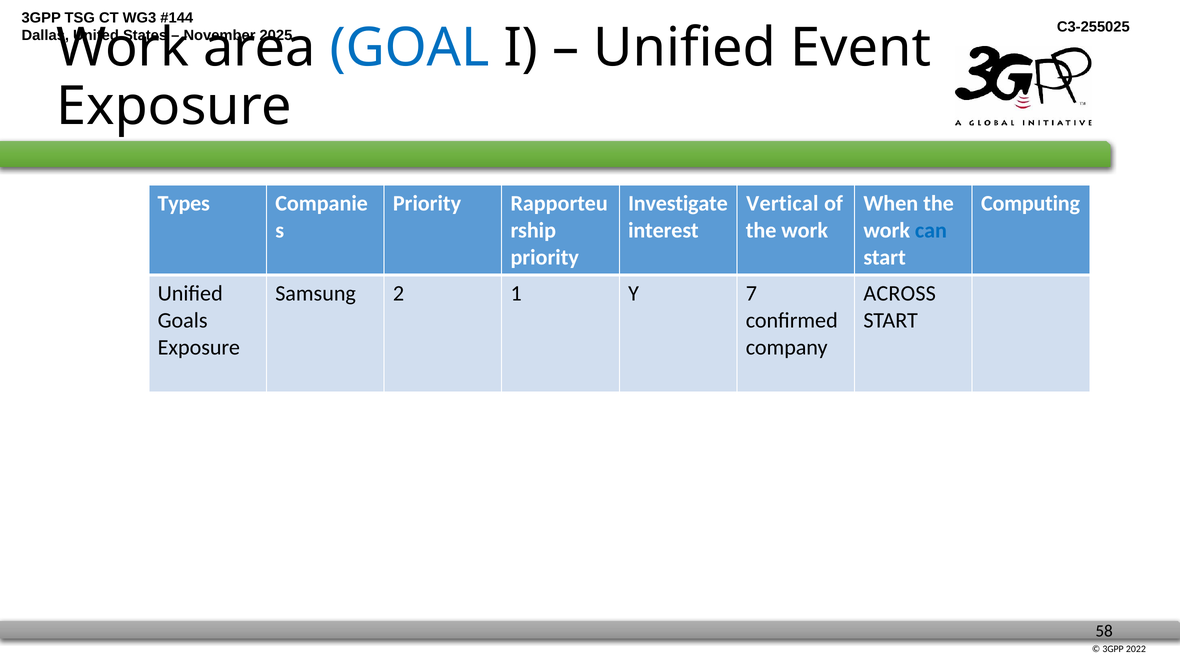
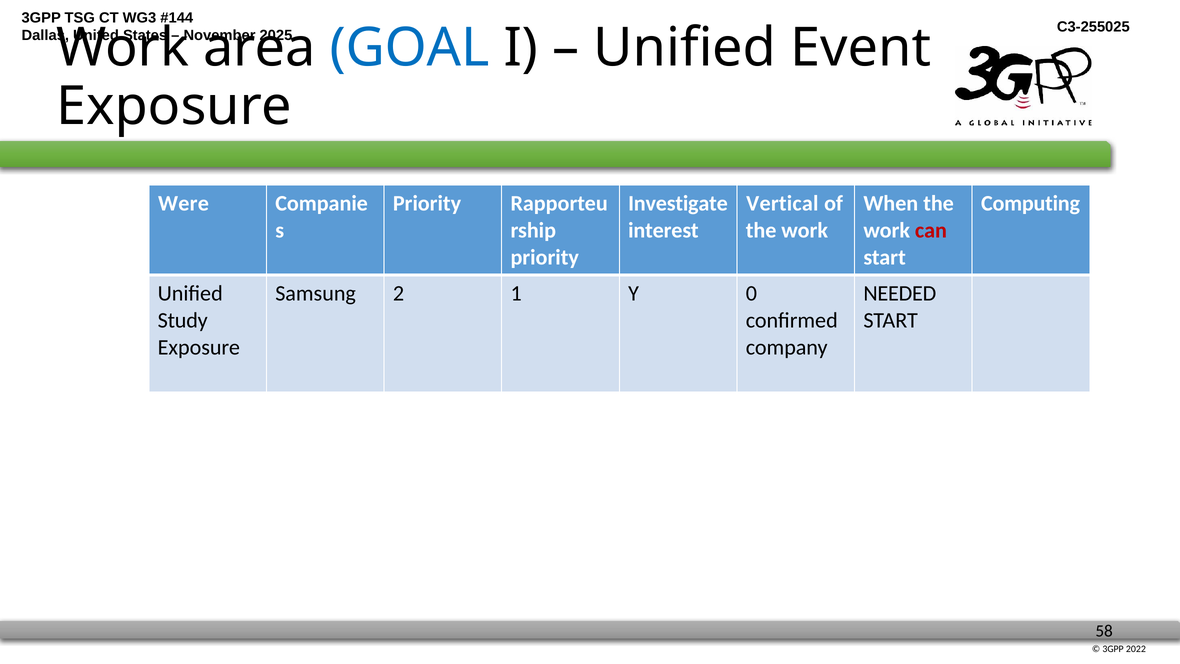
Types: Types -> Were
can colour: blue -> red
7: 7 -> 0
ACROSS: ACROSS -> NEEDED
Goals: Goals -> Study
